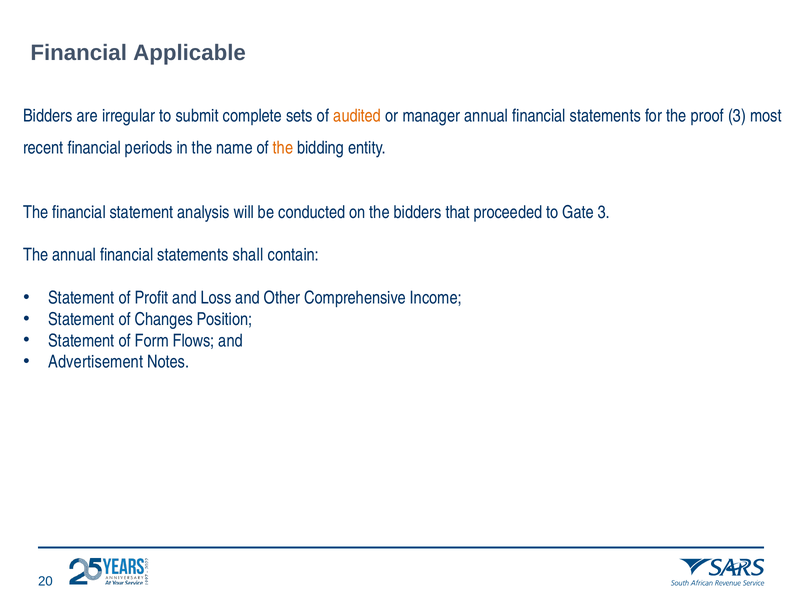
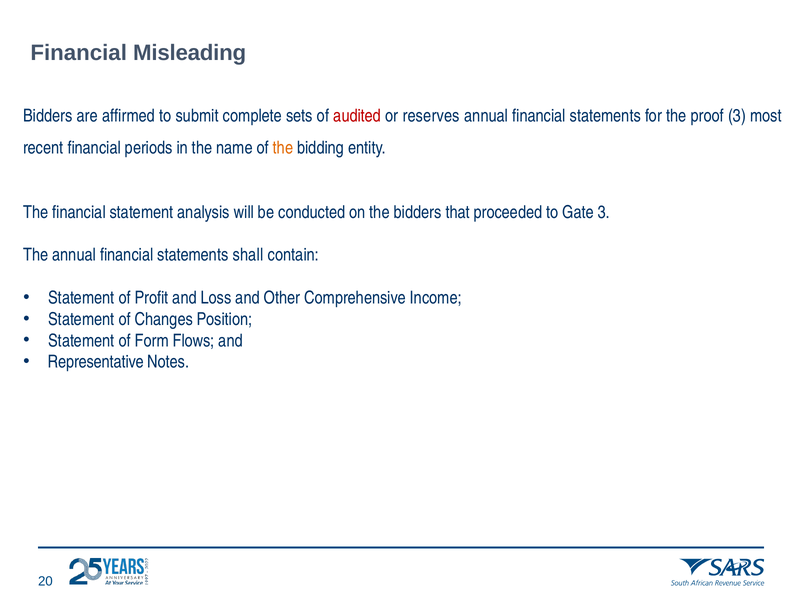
Applicable: Applicable -> Misleading
irregular: irregular -> affirmed
audited colour: orange -> red
manager: manager -> reserves
Advertisement: Advertisement -> Representative
